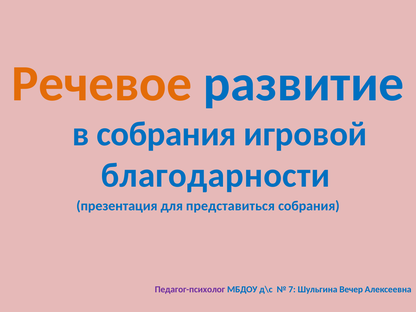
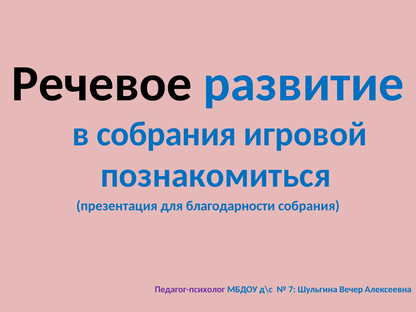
Речевое colour: orange -> black
благодарности: благодарности -> познакомиться
представиться: представиться -> благодарности
